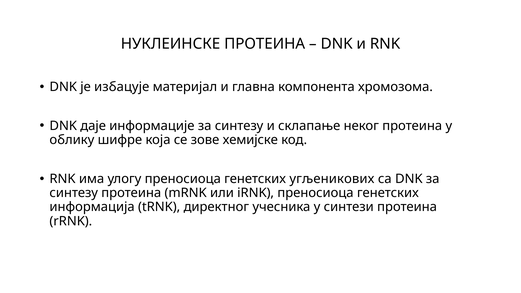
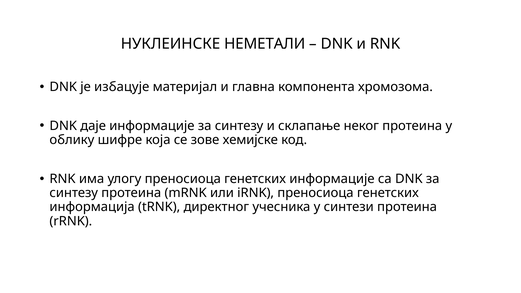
НУКЛЕИНСКЕ ПРОТЕИНА: ПРОТЕИНА -> НЕМЕТАЛИ
генетских угљеникових: угљеникових -> информације
